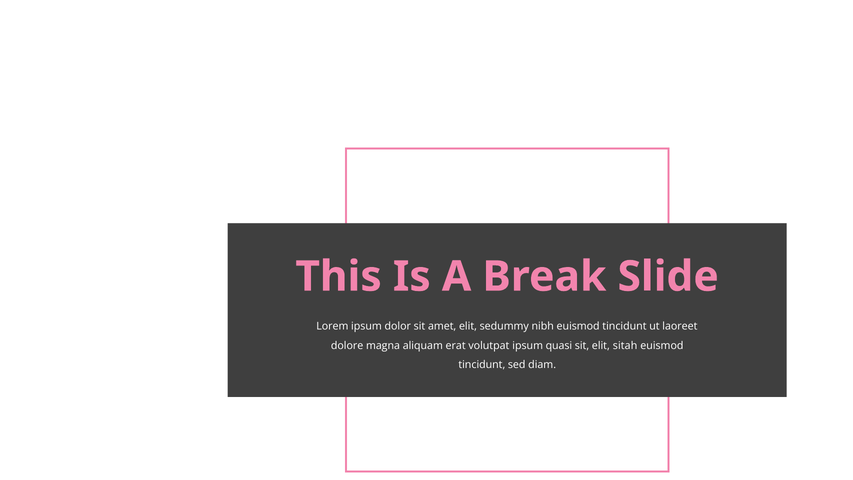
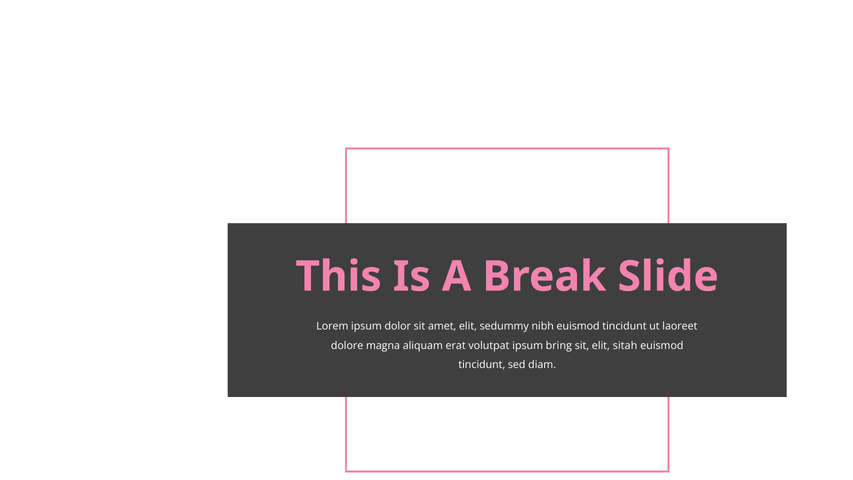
quasi: quasi -> bring
